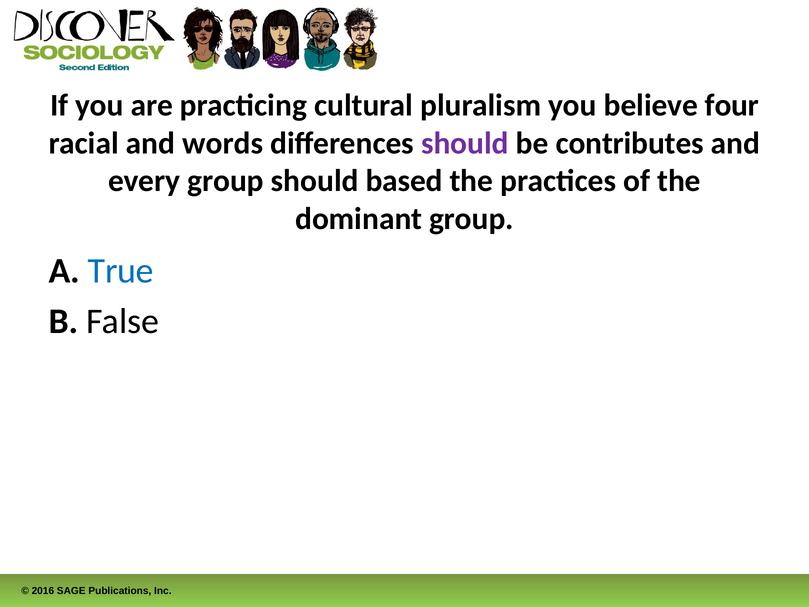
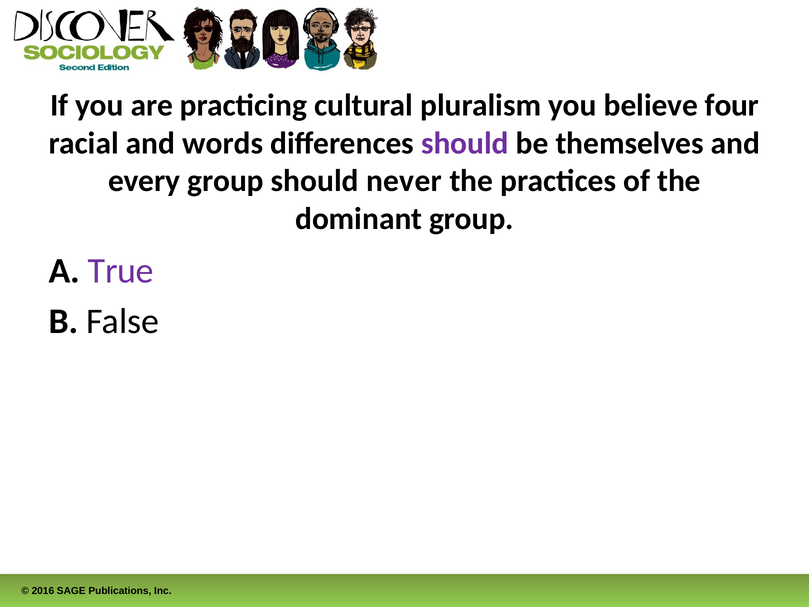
contributes: contributes -> themselves
based: based -> never
True colour: blue -> purple
